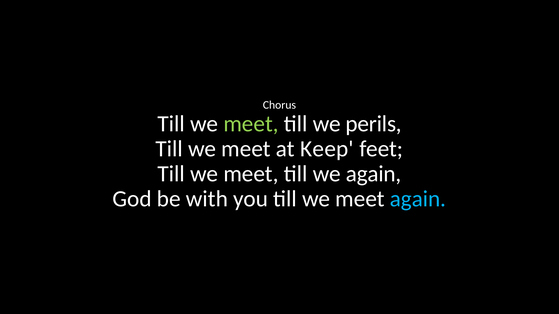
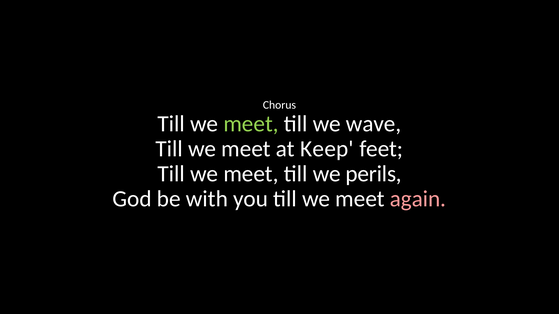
perils: perils -> wave
we again: again -> perils
again at (418, 199) colour: light blue -> pink
